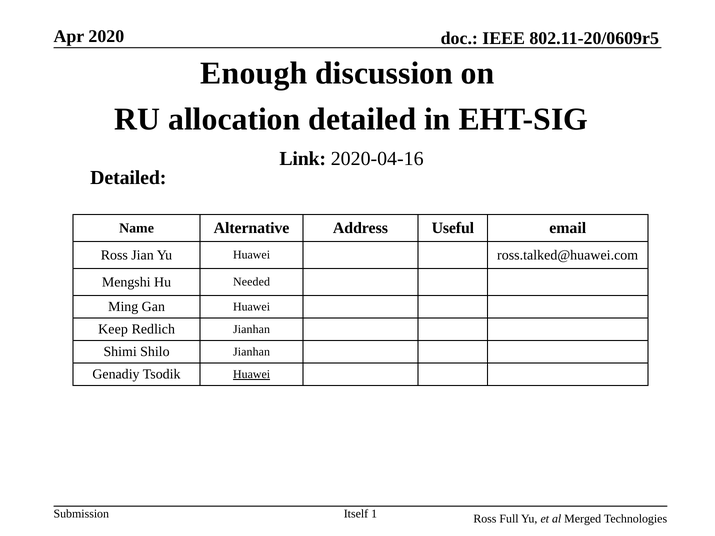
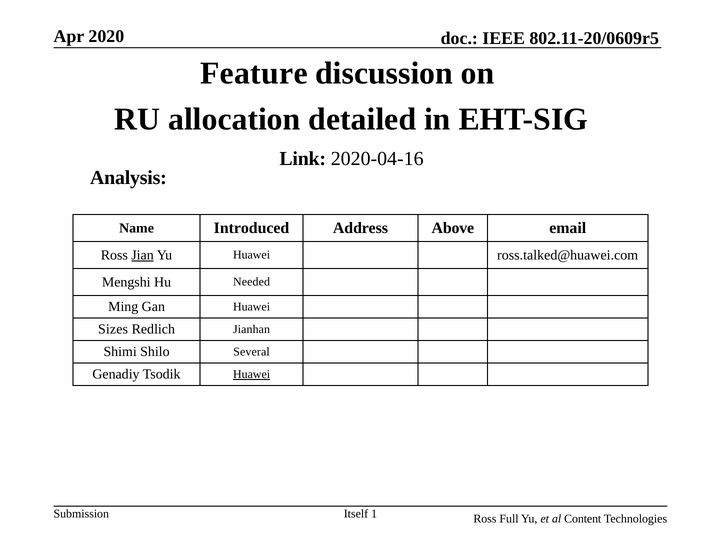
Enough: Enough -> Feature
Detailed at (128, 178): Detailed -> Analysis
Alternative: Alternative -> Introduced
Useful: Useful -> Above
Jian underline: none -> present
Keep: Keep -> Sizes
Shilo Jianhan: Jianhan -> Several
Merged: Merged -> Content
